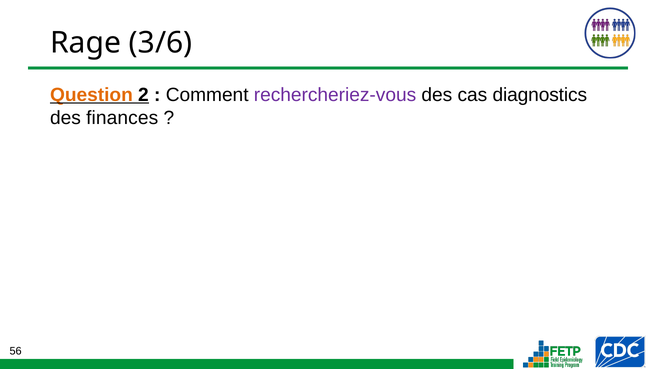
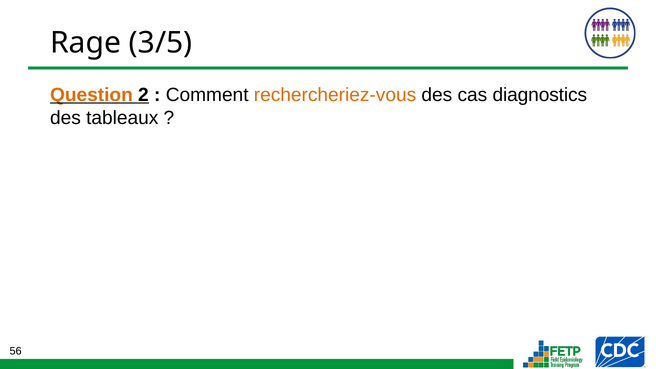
3/6: 3/6 -> 3/5
rechercheriez-vous colour: purple -> orange
finances: finances -> tableaux
